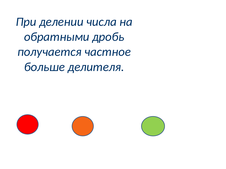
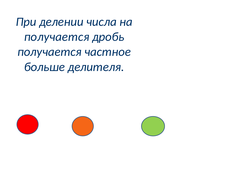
обратными at (57, 37): обратными -> получается
